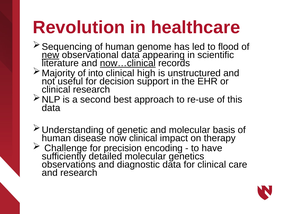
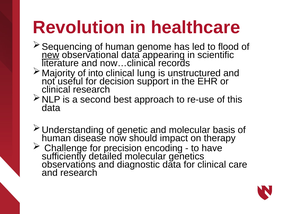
now…clinical underline: present -> none
high: high -> lung
now clinical: clinical -> should
